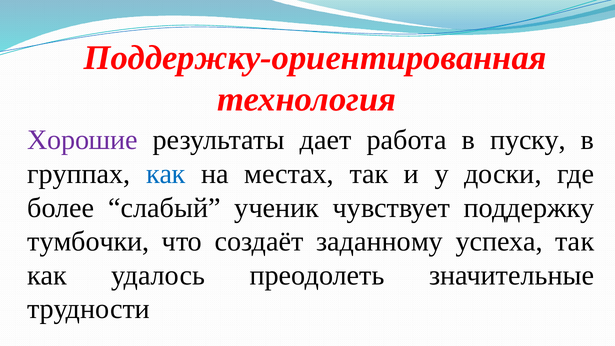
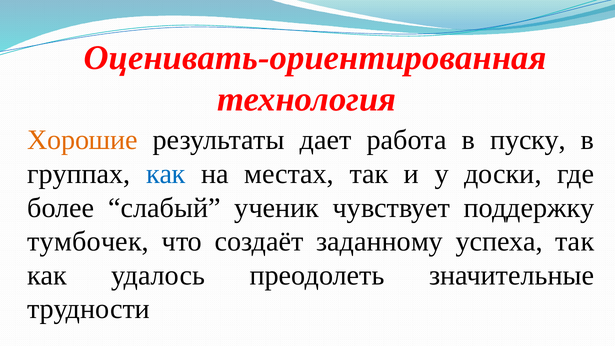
Поддержку-ориентированная: Поддержку-ориентированная -> Оценивать-ориентированная
Хорошие colour: purple -> orange
тумбочки: тумбочки -> тумбочек
